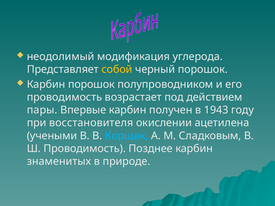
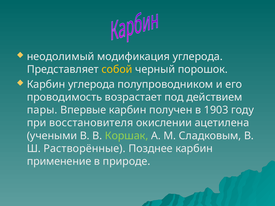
Карбин порошок: порошок -> углерода
1943: 1943 -> 1903
Коршак colour: light blue -> light green
Ш Проводимость: Проводимость -> Растворённые
знаменитых: знаменитых -> применение
